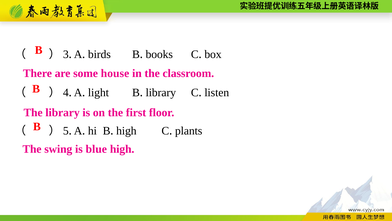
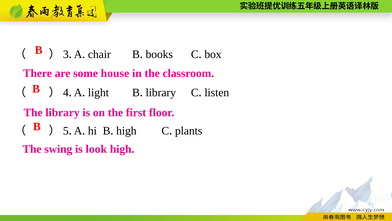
birds: birds -> chair
blue: blue -> look
